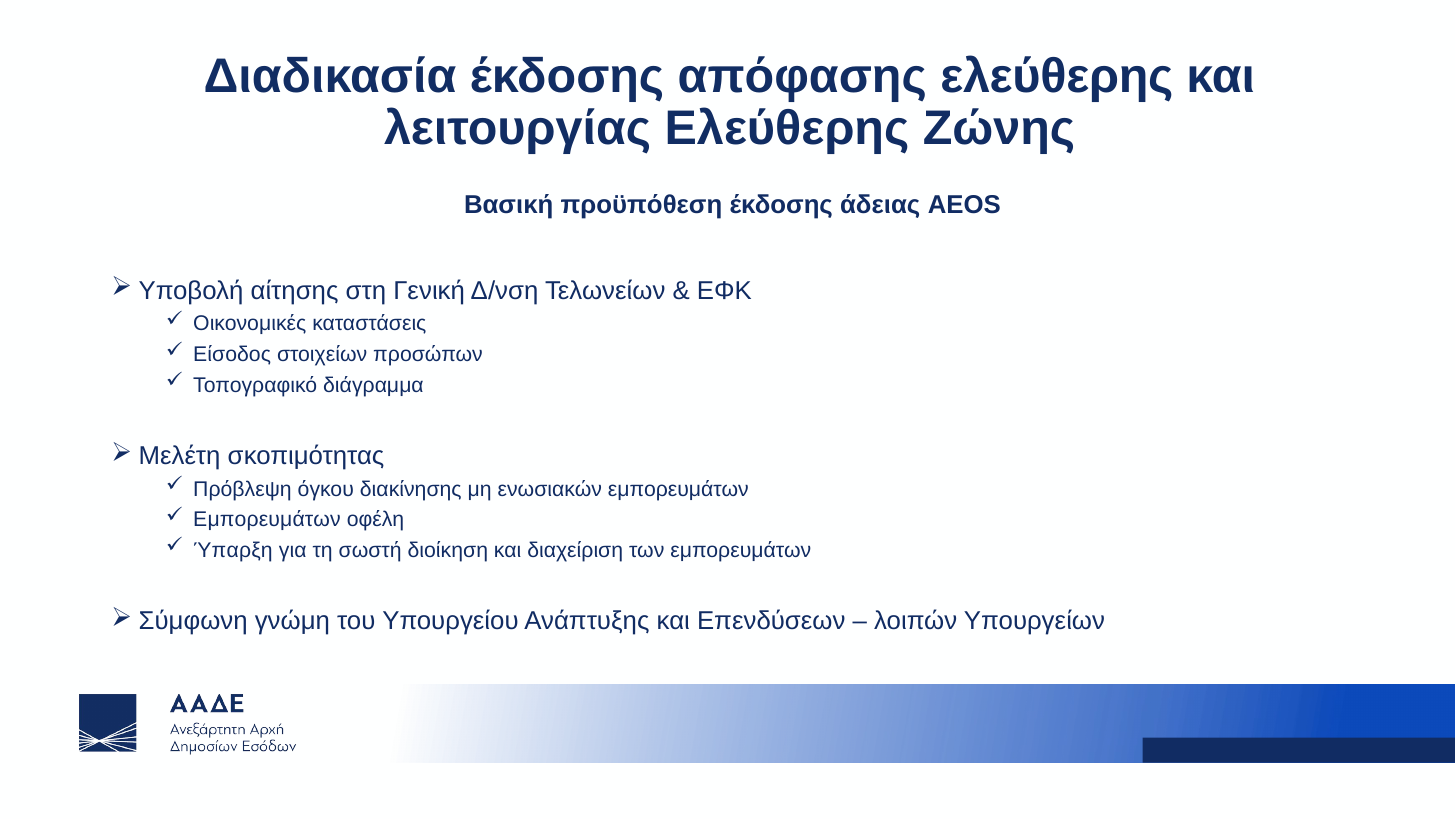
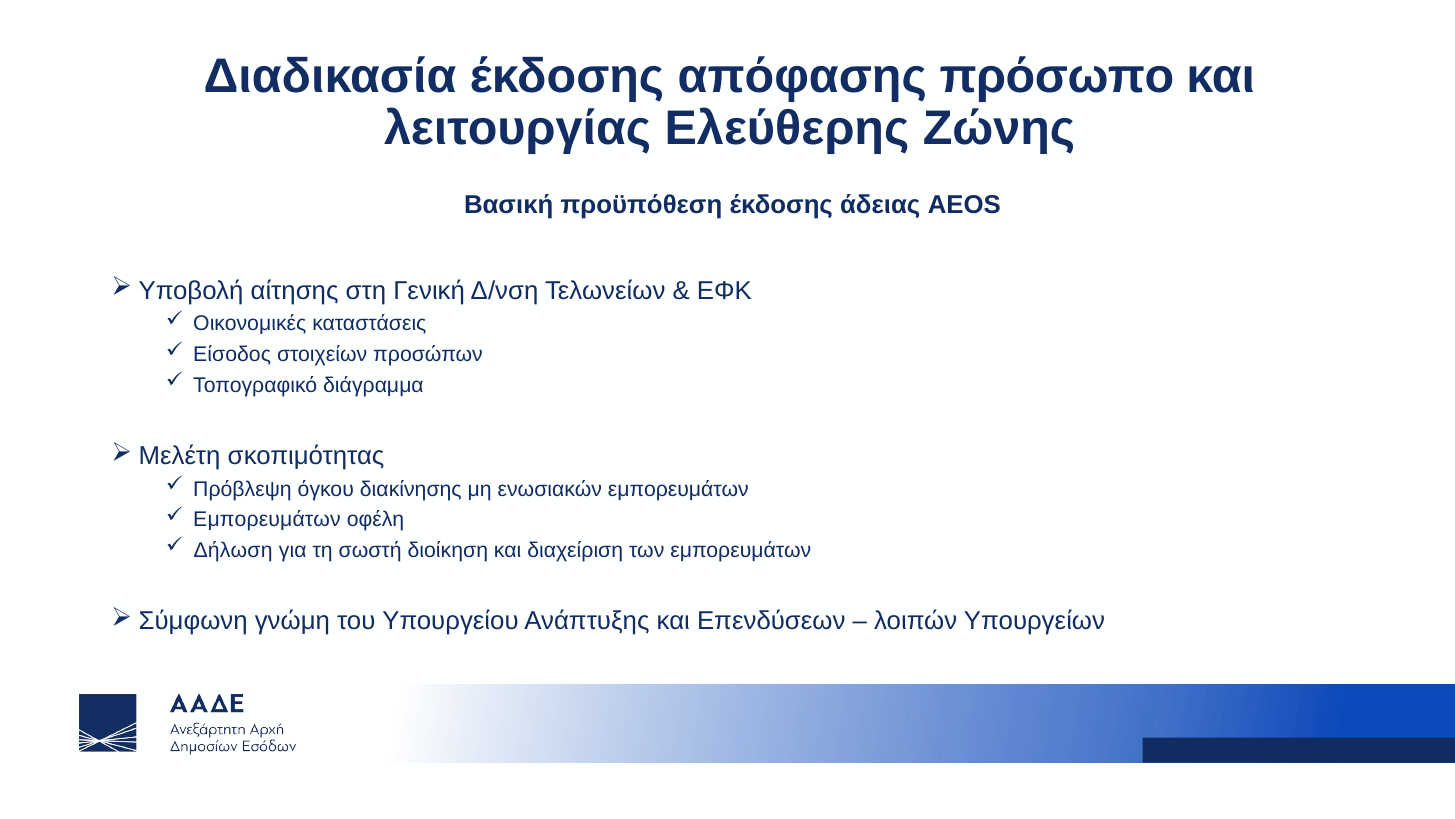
απόφασης ελεύθερης: ελεύθερης -> πρόσωπο
Ύπαρξη: Ύπαρξη -> Δήλωση
